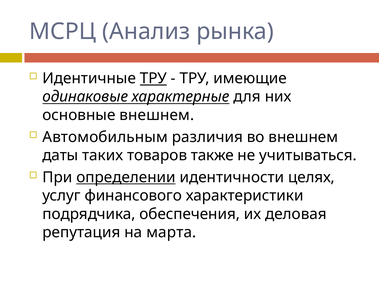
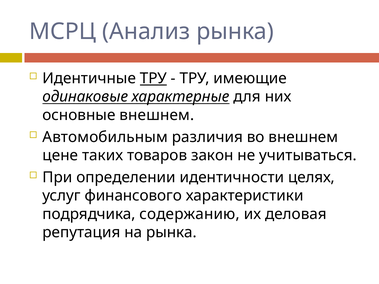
даты: даты -> цене
также: также -> закон
определении underline: present -> none
обеспечения: обеспечения -> содержанию
на марта: марта -> рынка
